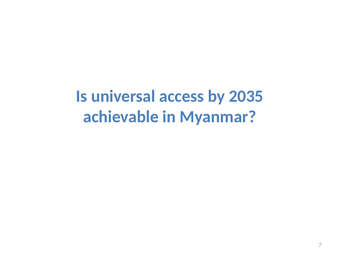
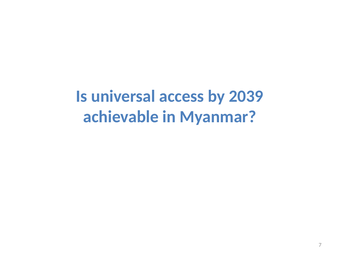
2035: 2035 -> 2039
